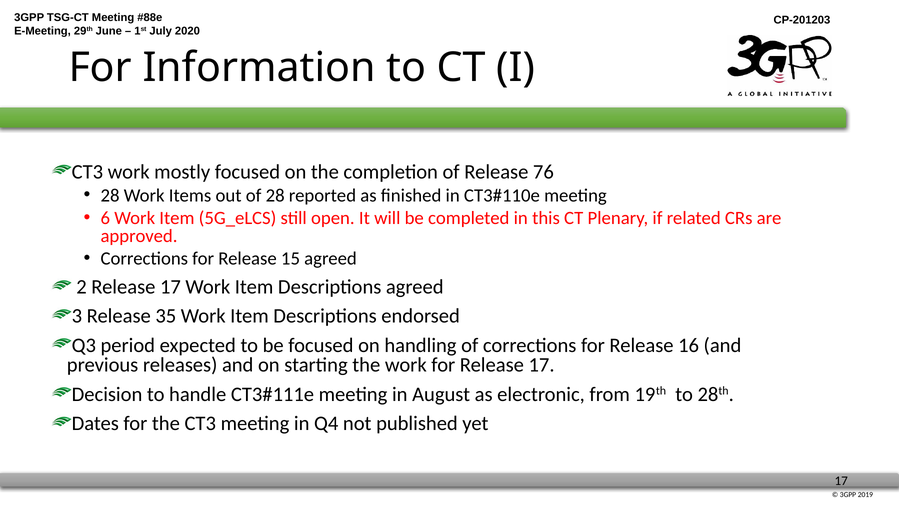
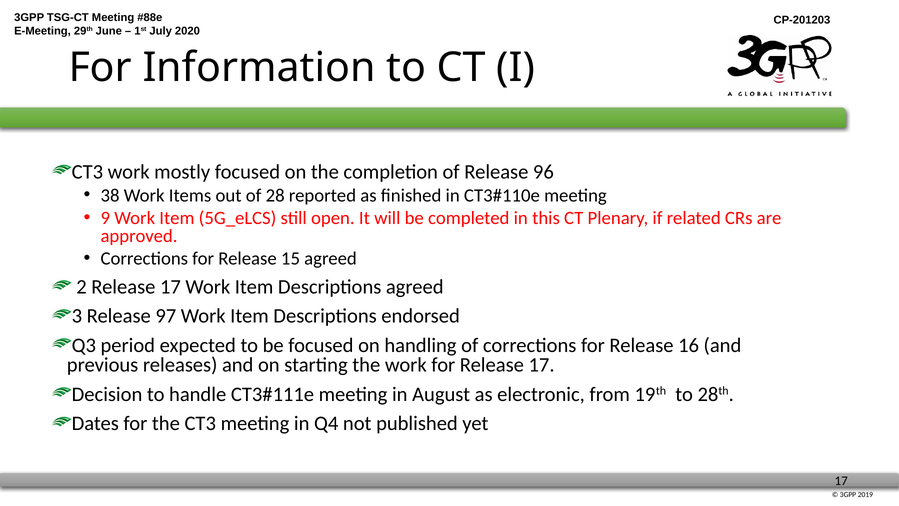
76: 76 -> 96
28 at (110, 195): 28 -> 38
6: 6 -> 9
35: 35 -> 97
